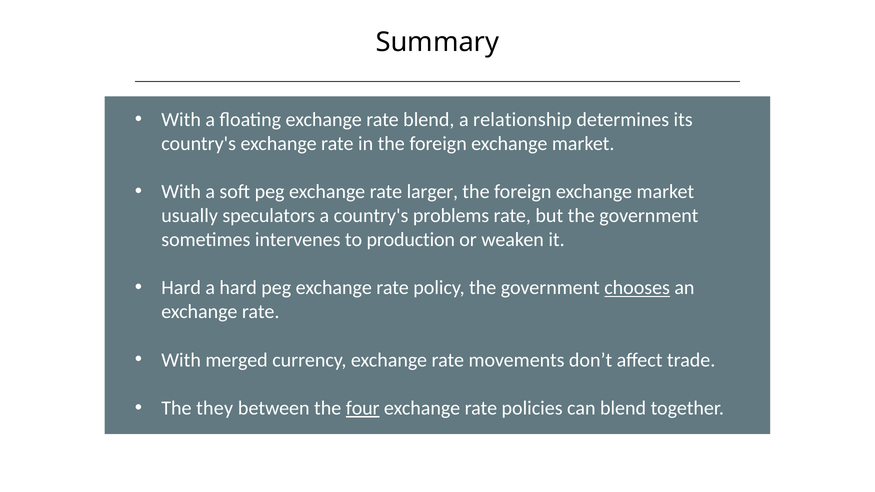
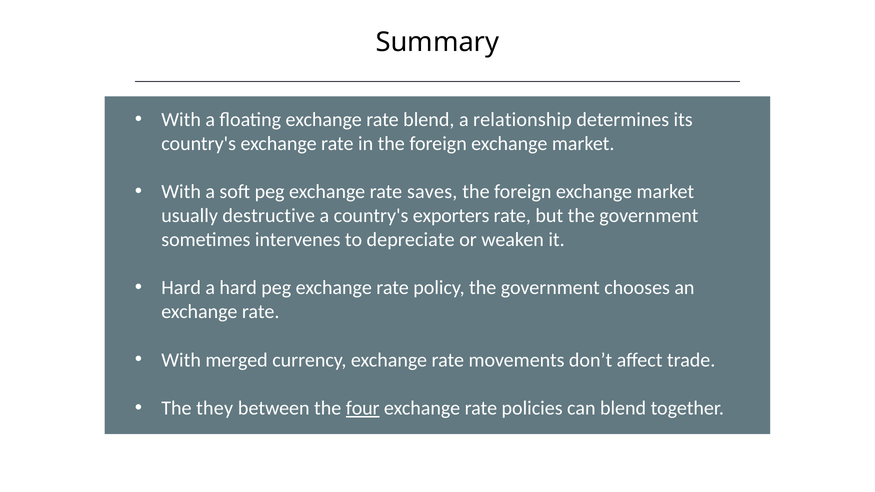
larger: larger -> saves
speculators: speculators -> destructive
problems: problems -> exporters
production: production -> depreciate
chooses underline: present -> none
